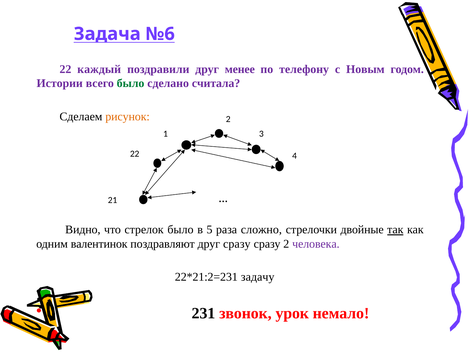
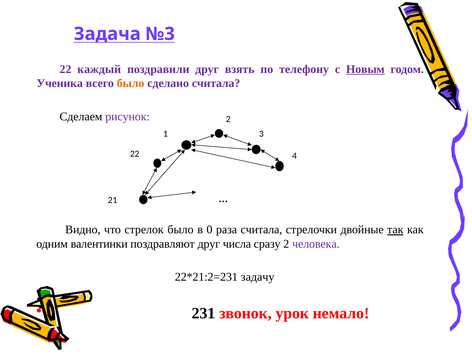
№6: №6 -> №3
менее: менее -> взять
Новым underline: none -> present
Истории: Истории -> Ученика
было at (131, 83) colour: green -> orange
рисунок colour: orange -> purple
5: 5 -> 0
раза сложно: сложно -> считала
валентинок: валентинок -> валентинки
друг сразу: сразу -> числа
